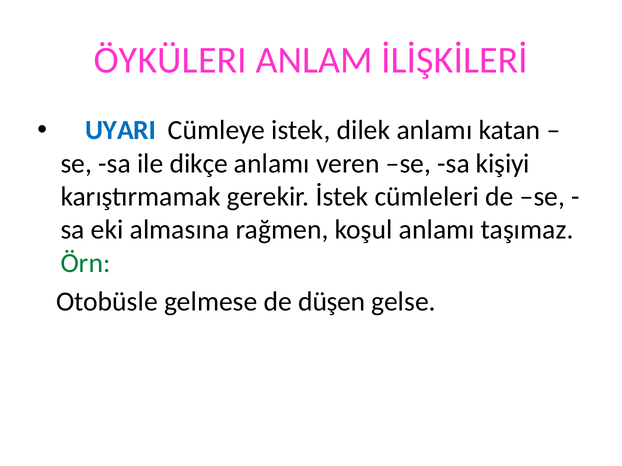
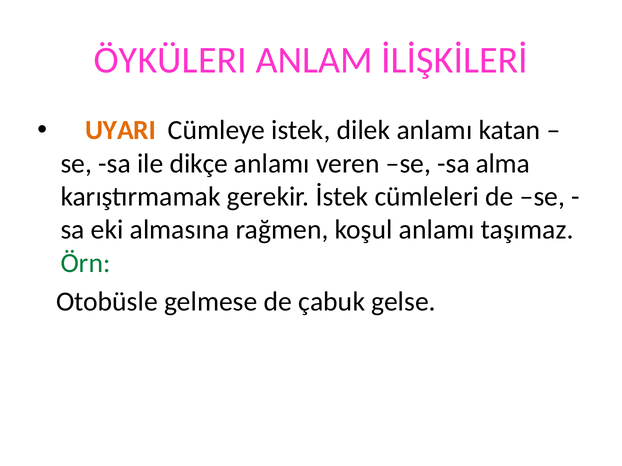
UYARI colour: blue -> orange
kişiyi: kişiyi -> alma
düşen: düşen -> çabuk
